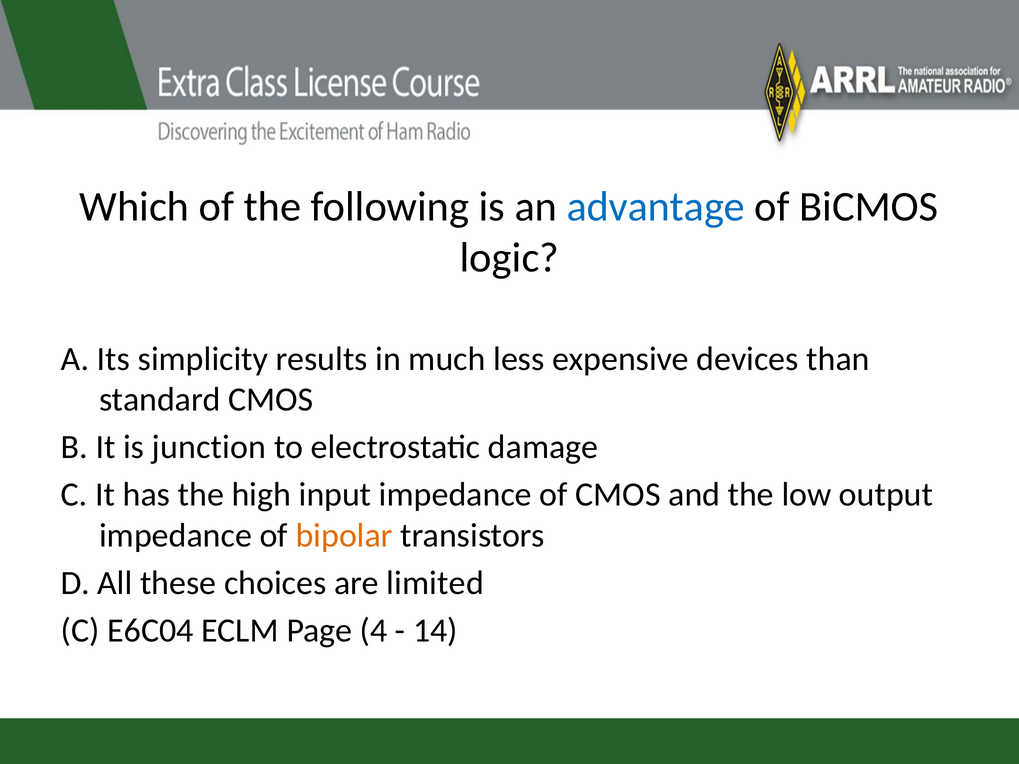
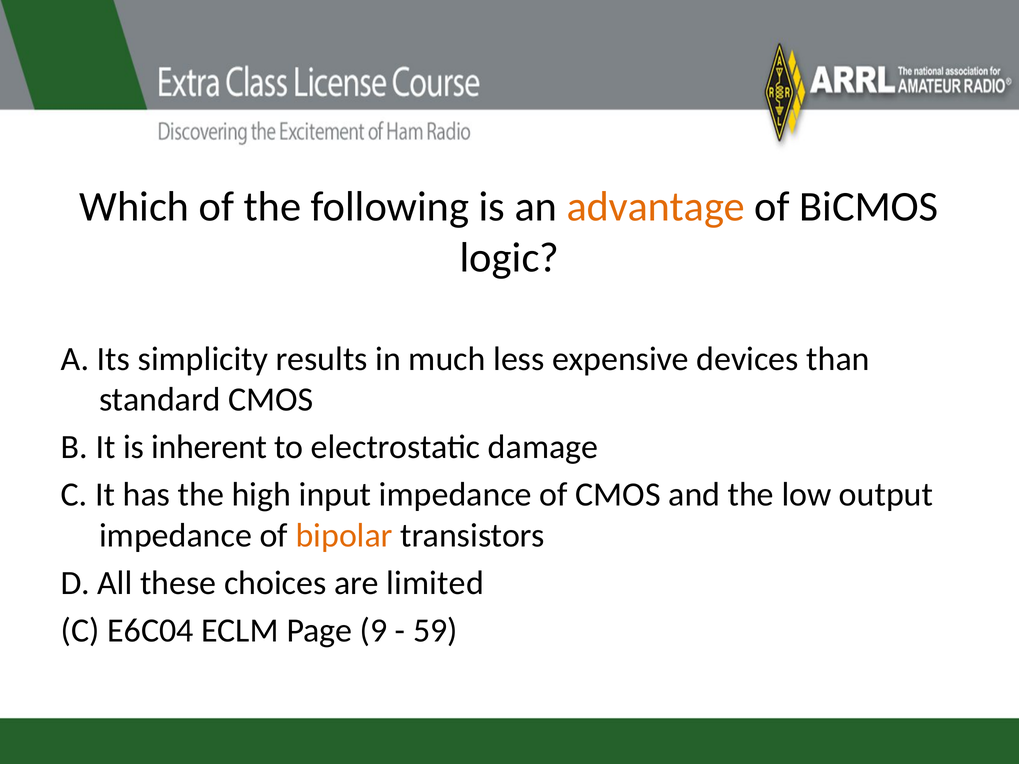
advantage colour: blue -> orange
junction: junction -> inherent
4: 4 -> 9
14: 14 -> 59
